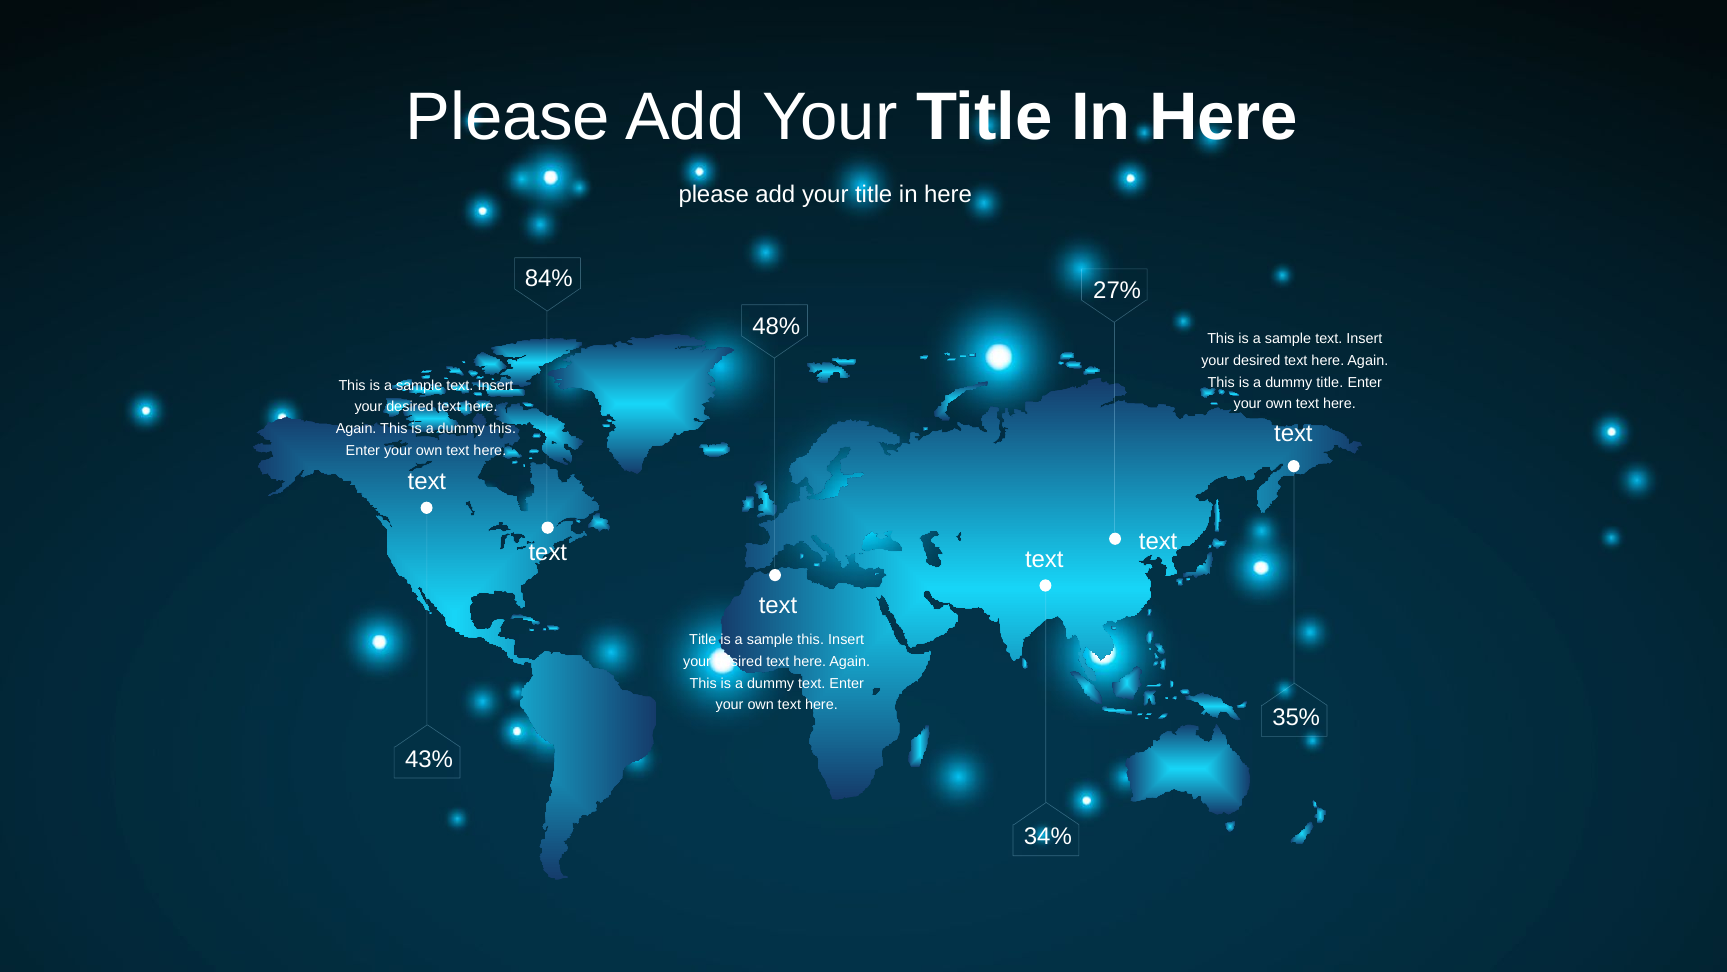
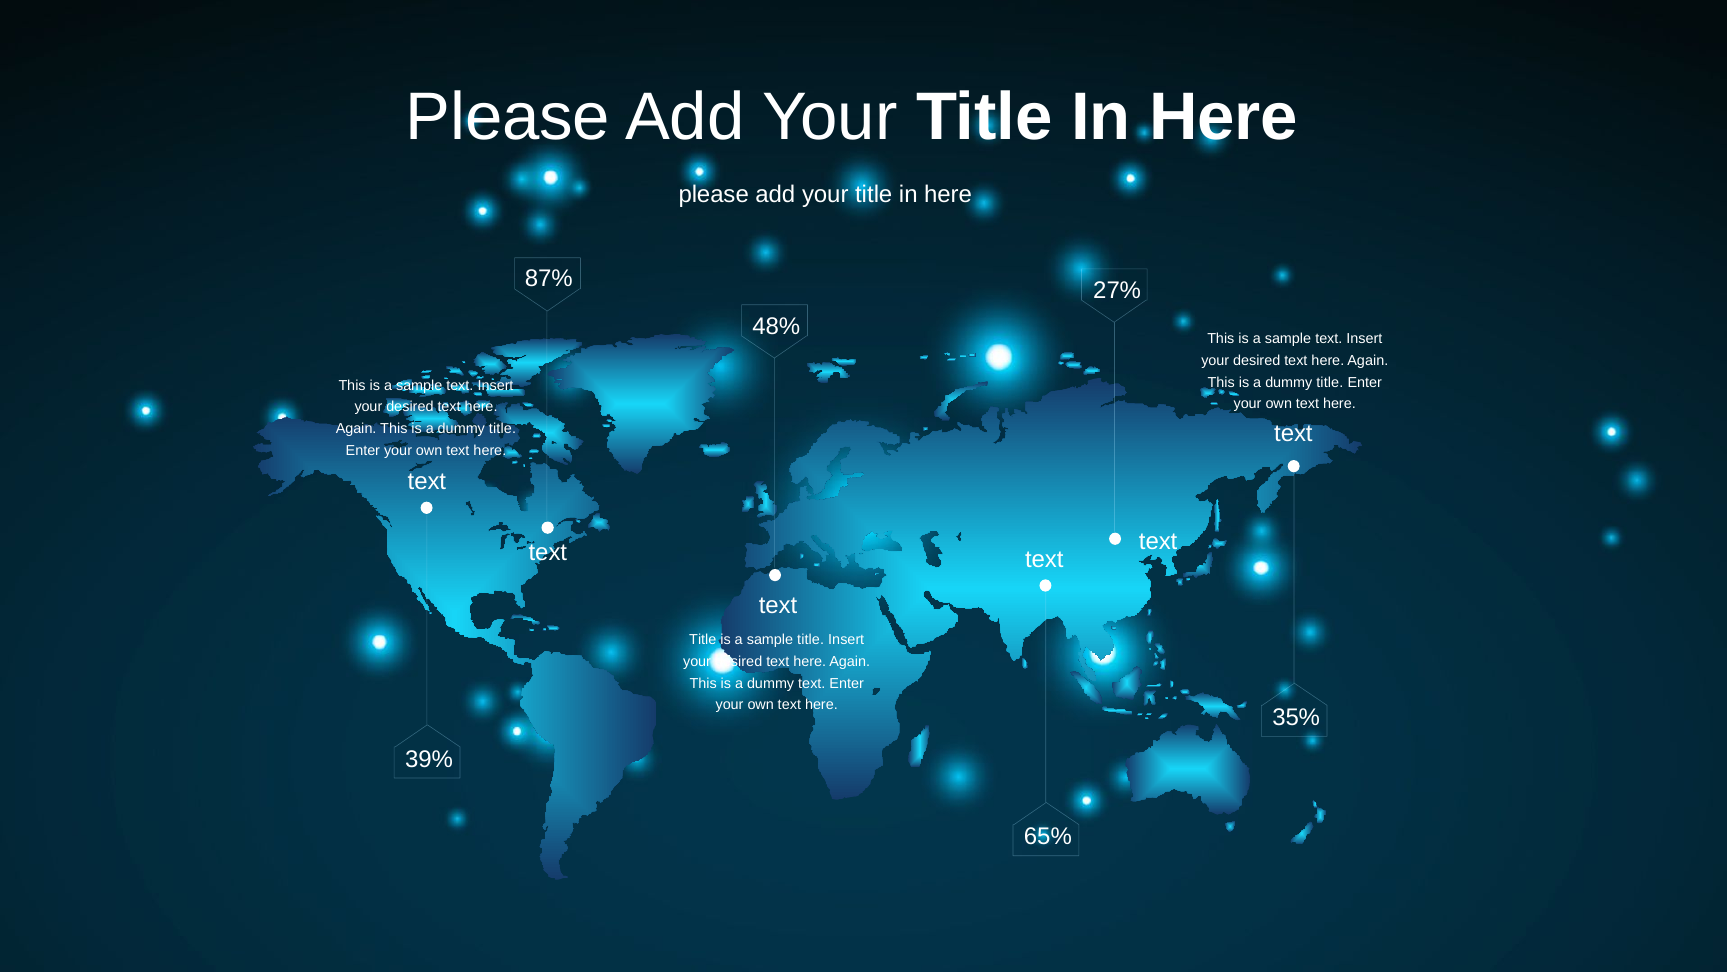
84%: 84% -> 87%
this at (503, 429): this -> title
sample this: this -> title
43%: 43% -> 39%
34%: 34% -> 65%
